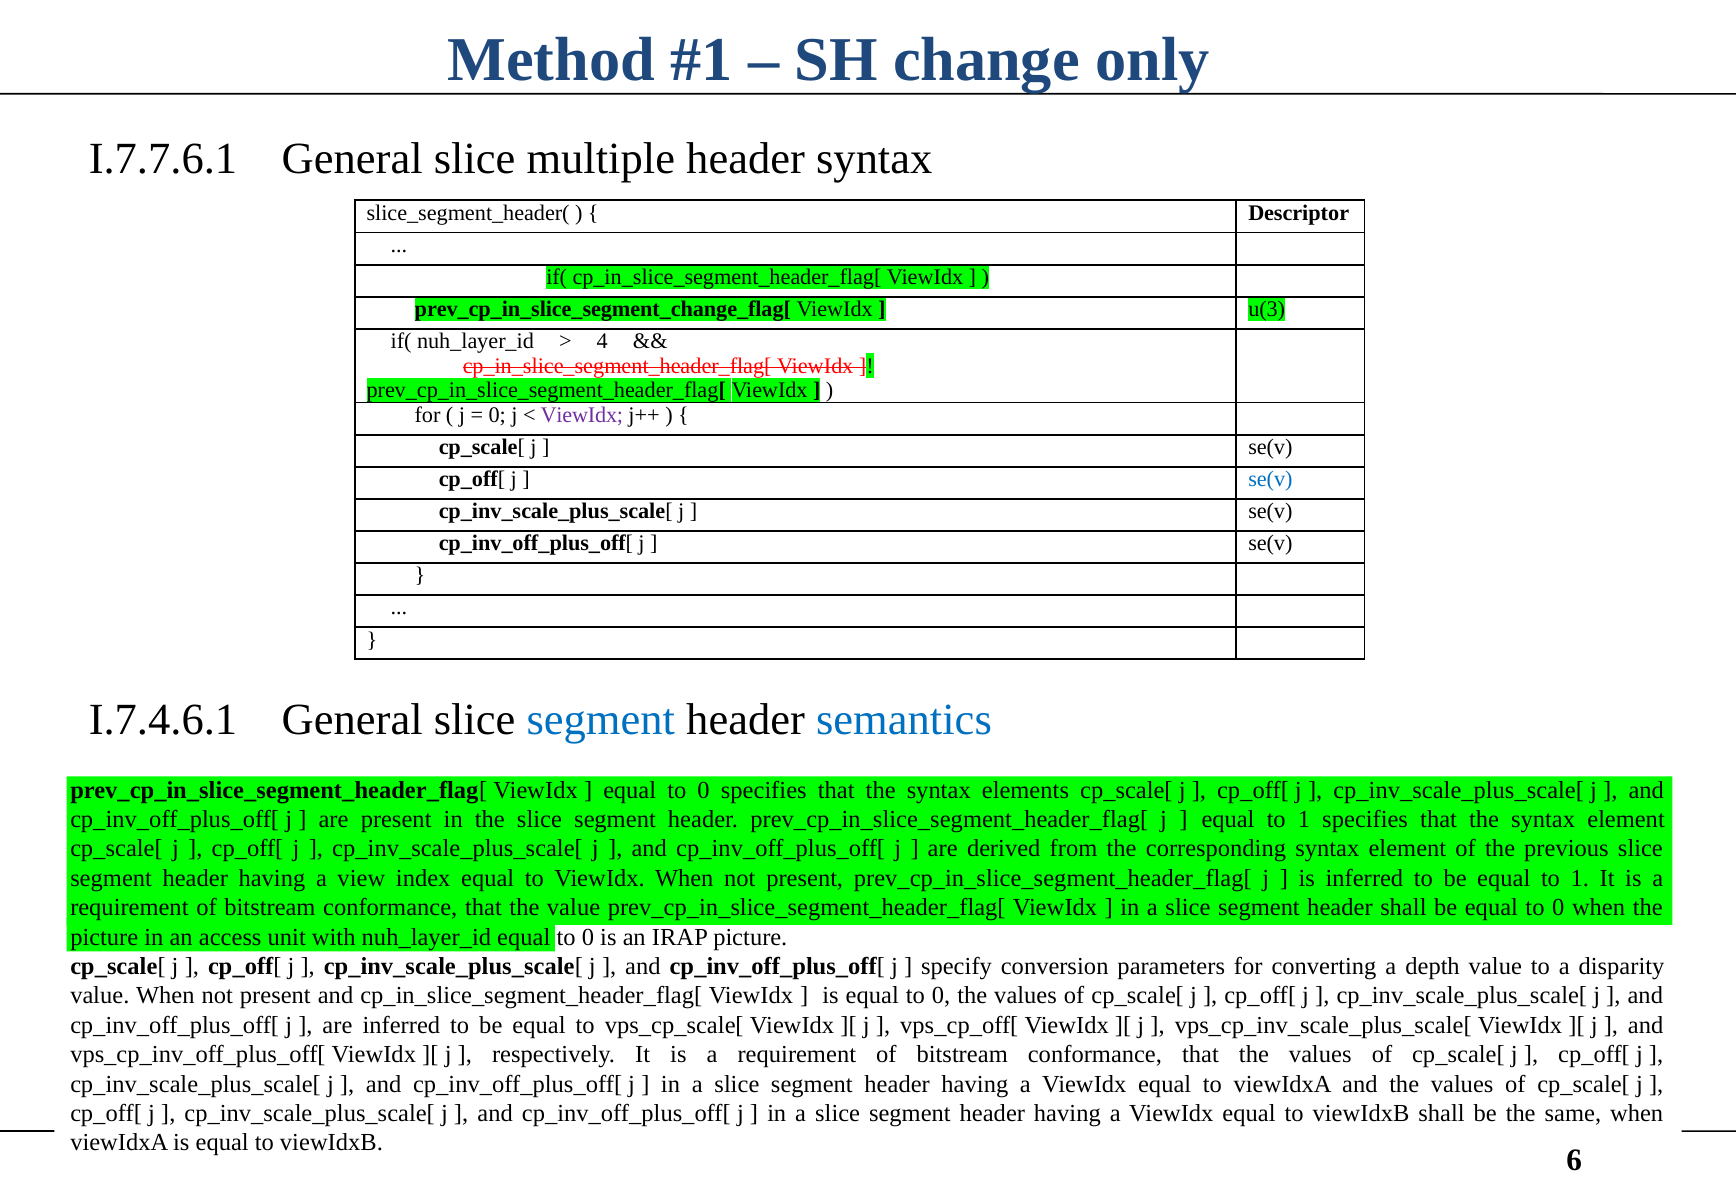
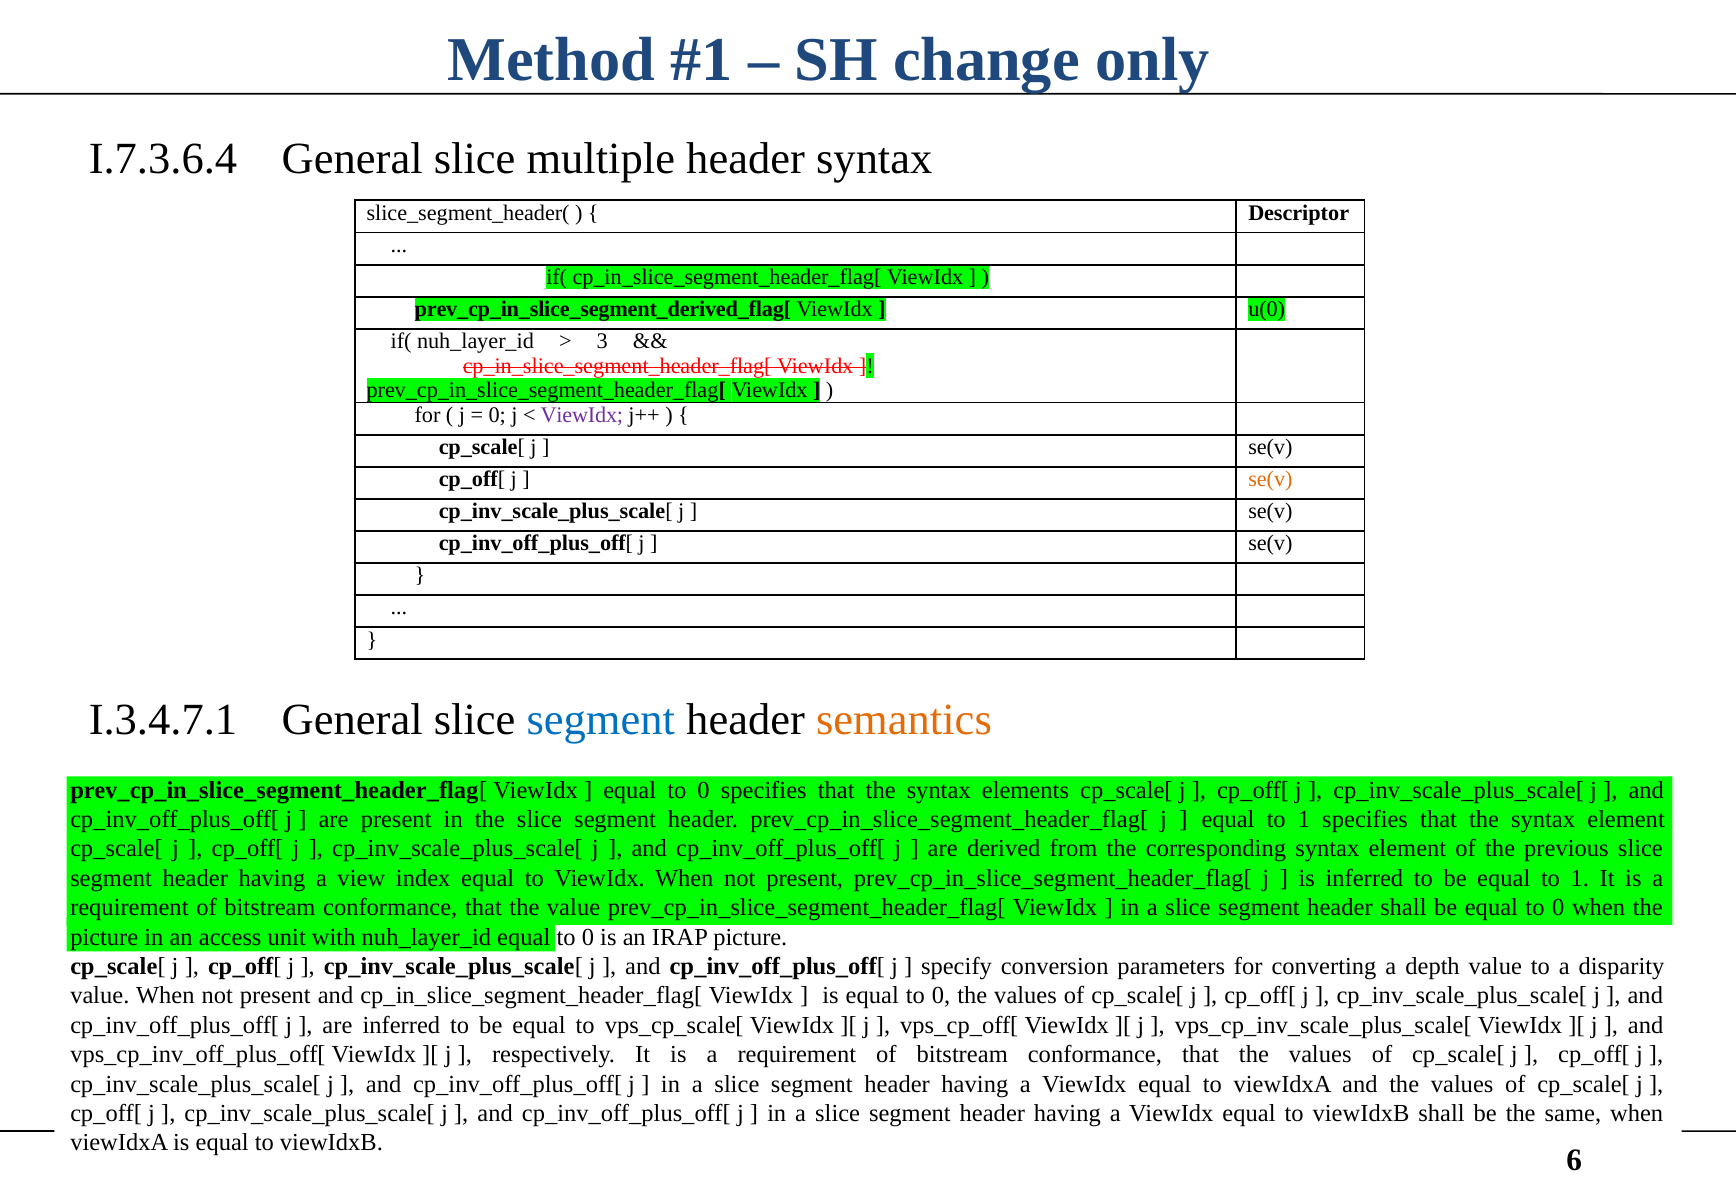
I.7.7.6.1: I.7.7.6.1 -> I.7.3.6.4
prev_cp_in_slice_segment_change_flag[: prev_cp_in_slice_segment_change_flag[ -> prev_cp_in_slice_segment_derived_flag[
u(3: u(3 -> u(0
4: 4 -> 3
se(v at (1270, 479) colour: blue -> orange
I.7.4.6.1: I.7.4.6.1 -> I.3.4.7.1
semantics colour: blue -> orange
